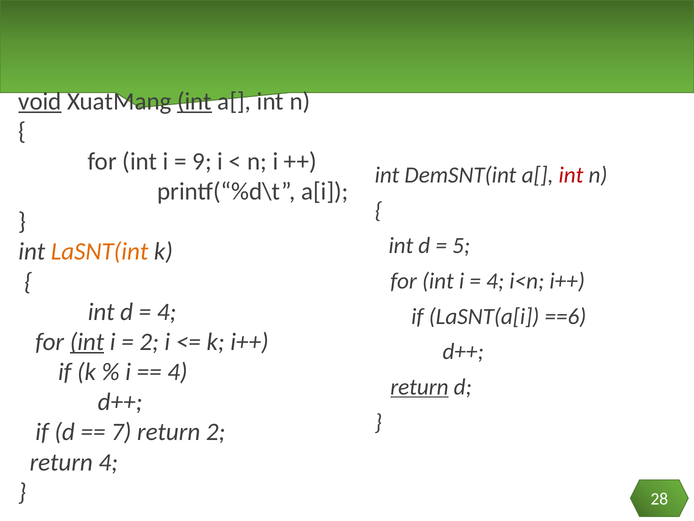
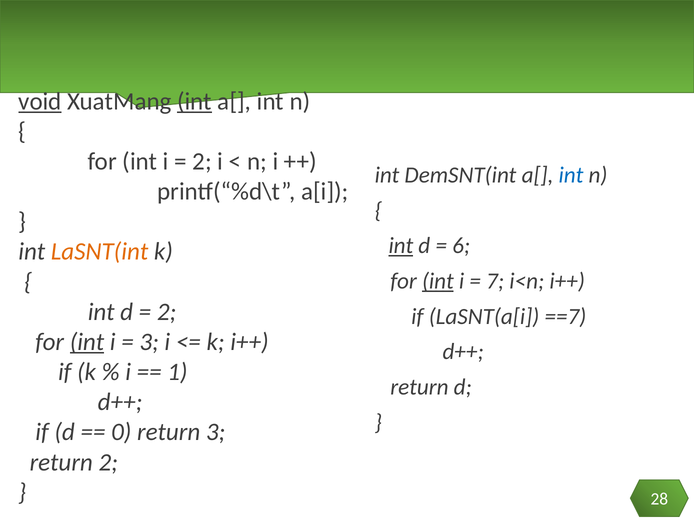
9 at (202, 161): 9 -> 2
int at (571, 175) colour: red -> blue
int at (401, 246) underline: none -> present
5: 5 -> 6
int at (438, 281) underline: none -> present
4 at (495, 281): 4 -> 7
4 at (167, 312): 4 -> 2
==6: ==6 -> ==7
2 at (149, 342): 2 -> 3
4 at (177, 372): 4 -> 1
return at (419, 387) underline: present -> none
7: 7 -> 0
return 2: 2 -> 3
return 4: 4 -> 2
